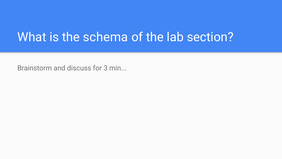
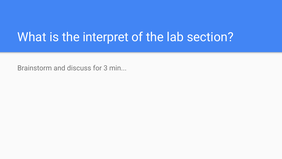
schema: schema -> interpret
